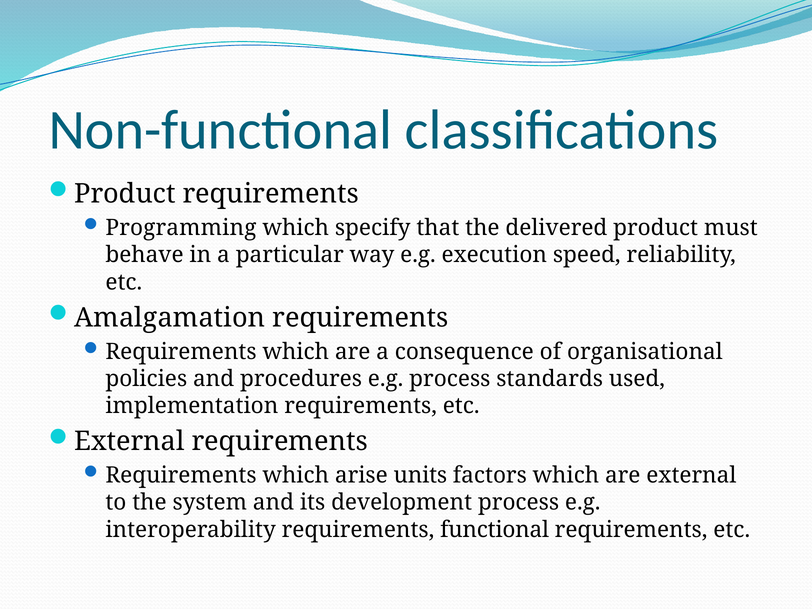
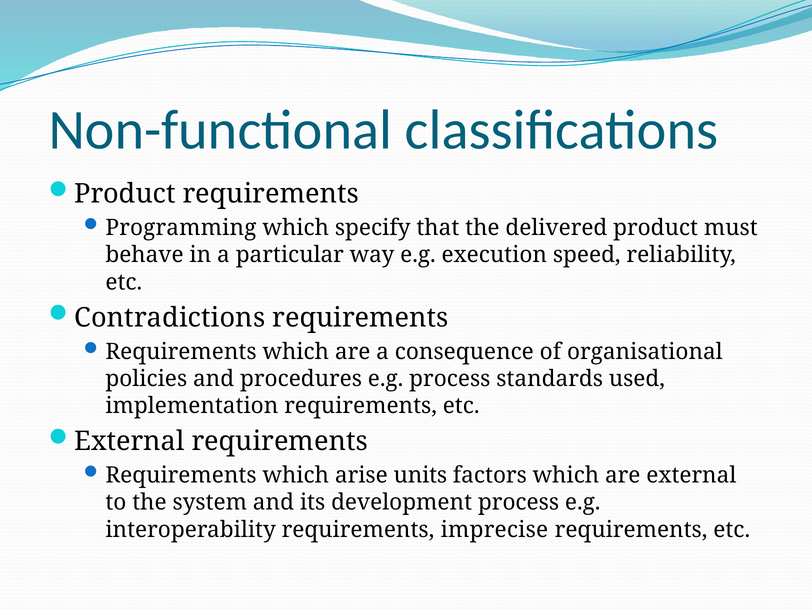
Amalgamation: Amalgamation -> Contradictions
functional: functional -> imprecise
